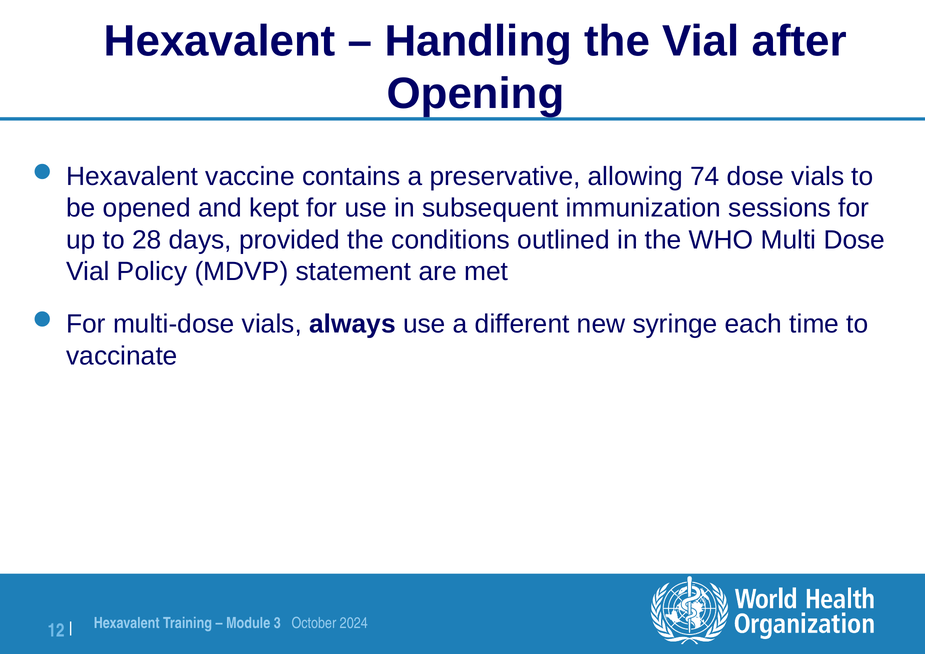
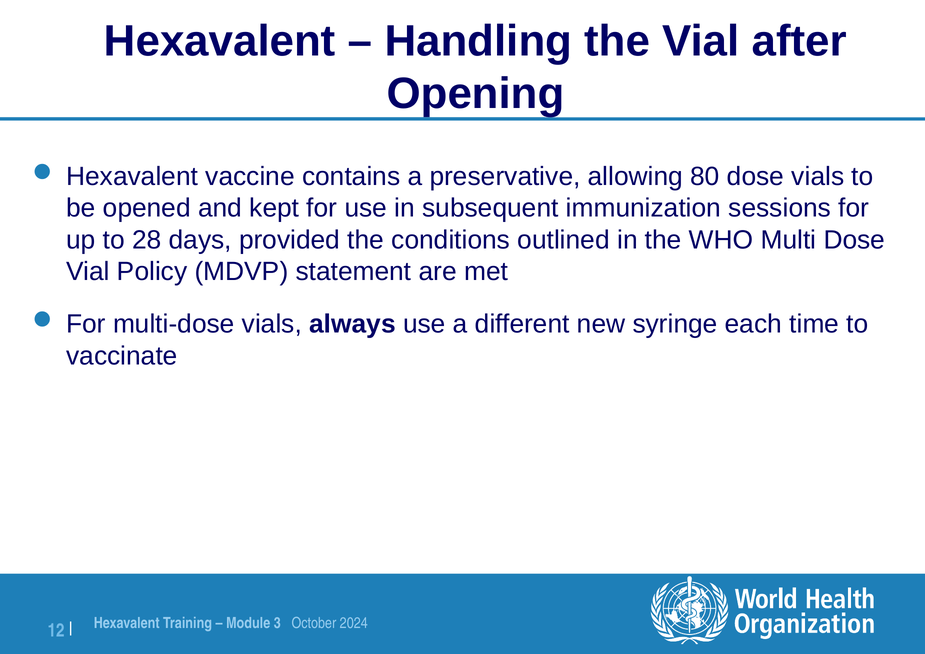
74: 74 -> 80
